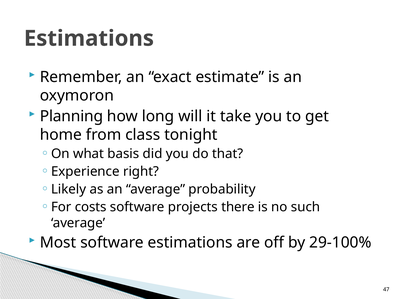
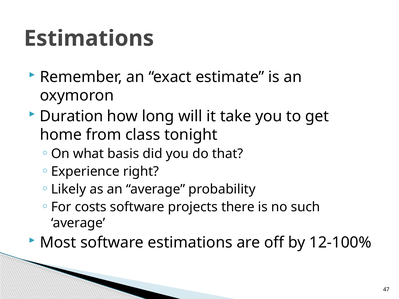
Planning: Planning -> Duration
29-100%: 29-100% -> 12-100%
